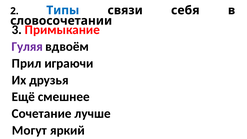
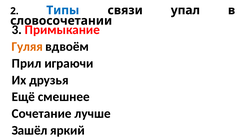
себя: себя -> упал
Гуляя colour: purple -> orange
Могут: Могут -> Зашёл
